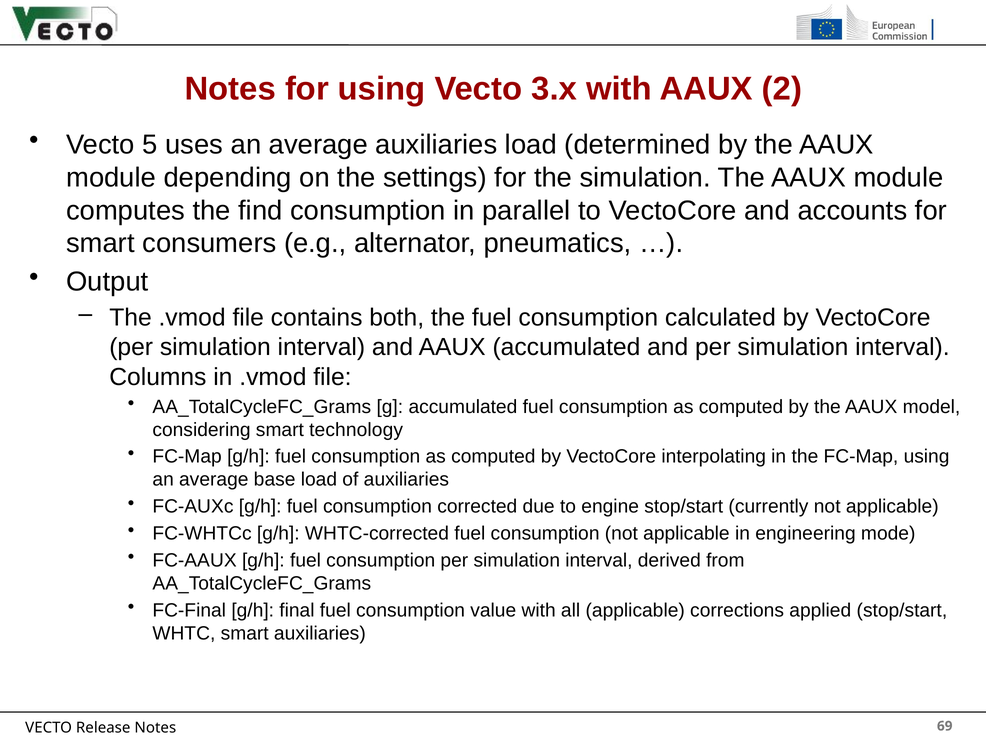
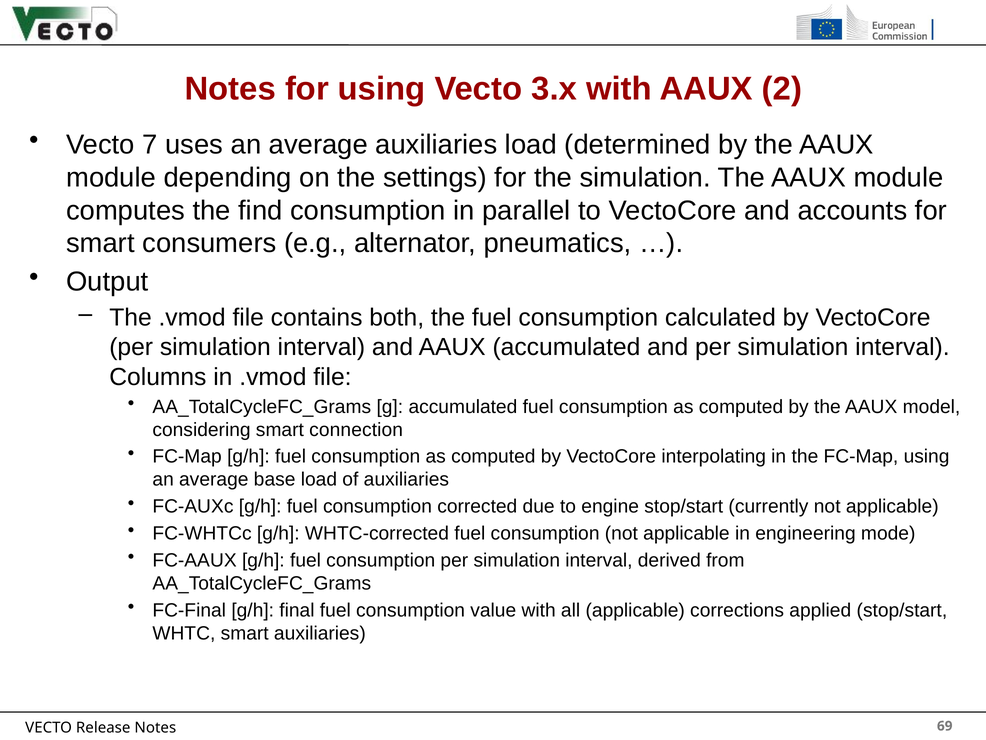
5: 5 -> 7
technology: technology -> connection
